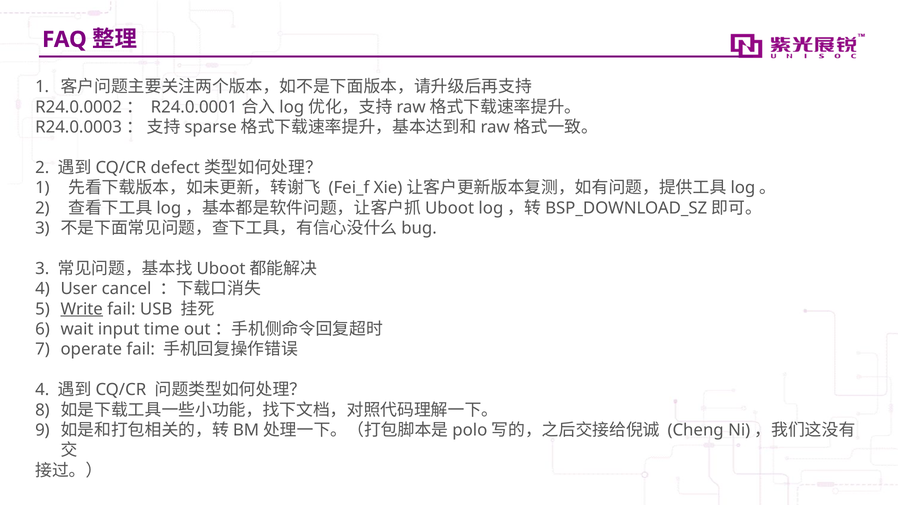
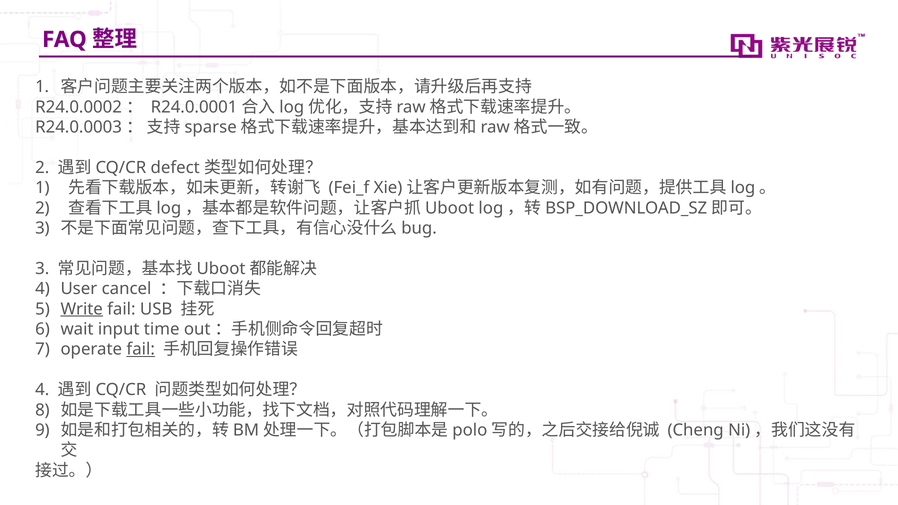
fail at (141, 349) underline: none -> present
